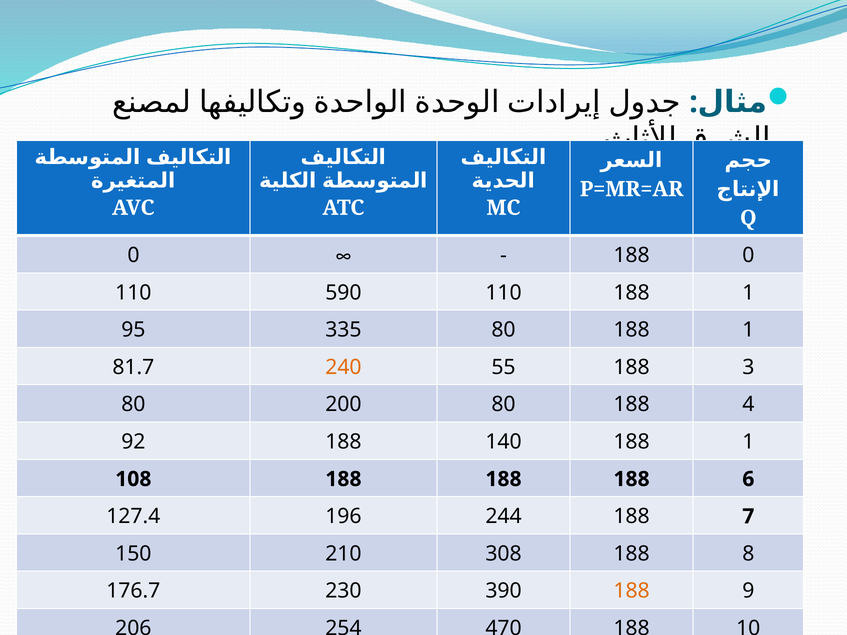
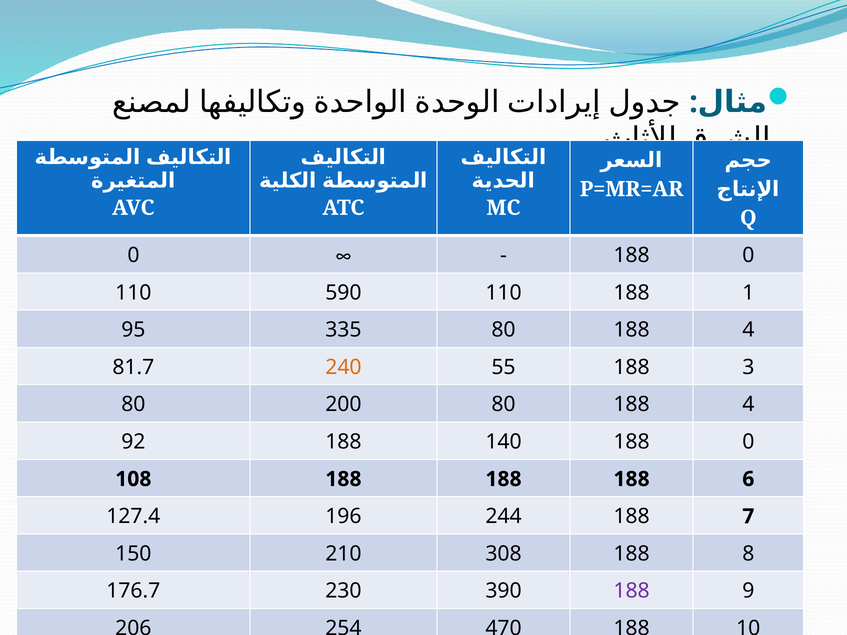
335 80 188 1: 1 -> 4
140 188 1: 1 -> 0
188 at (632, 591) colour: orange -> purple
